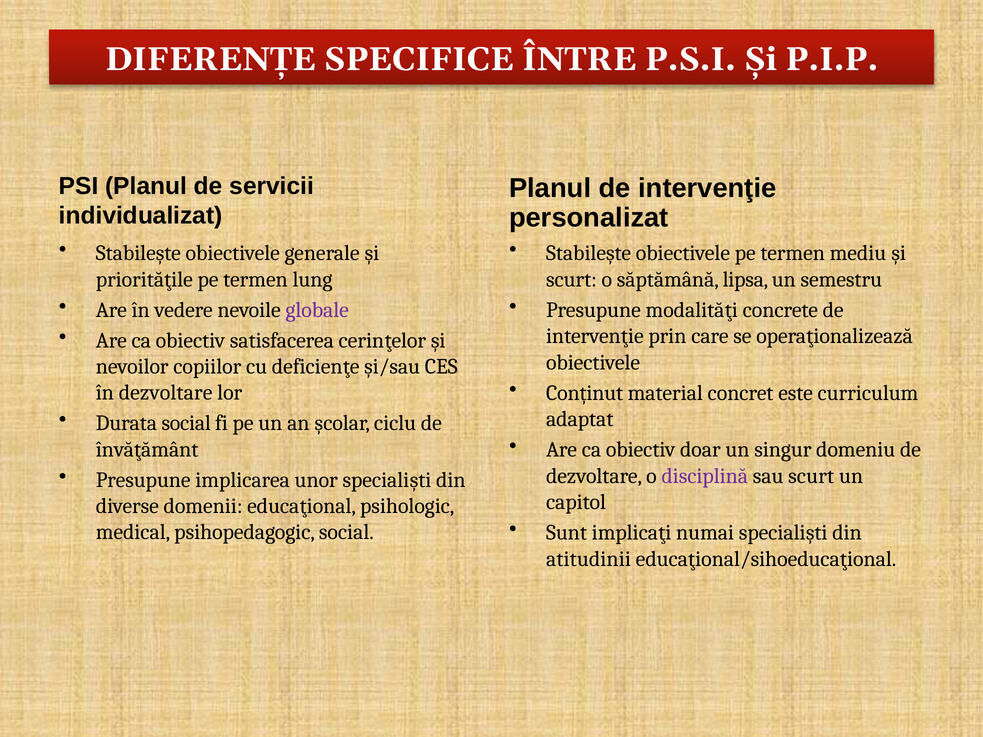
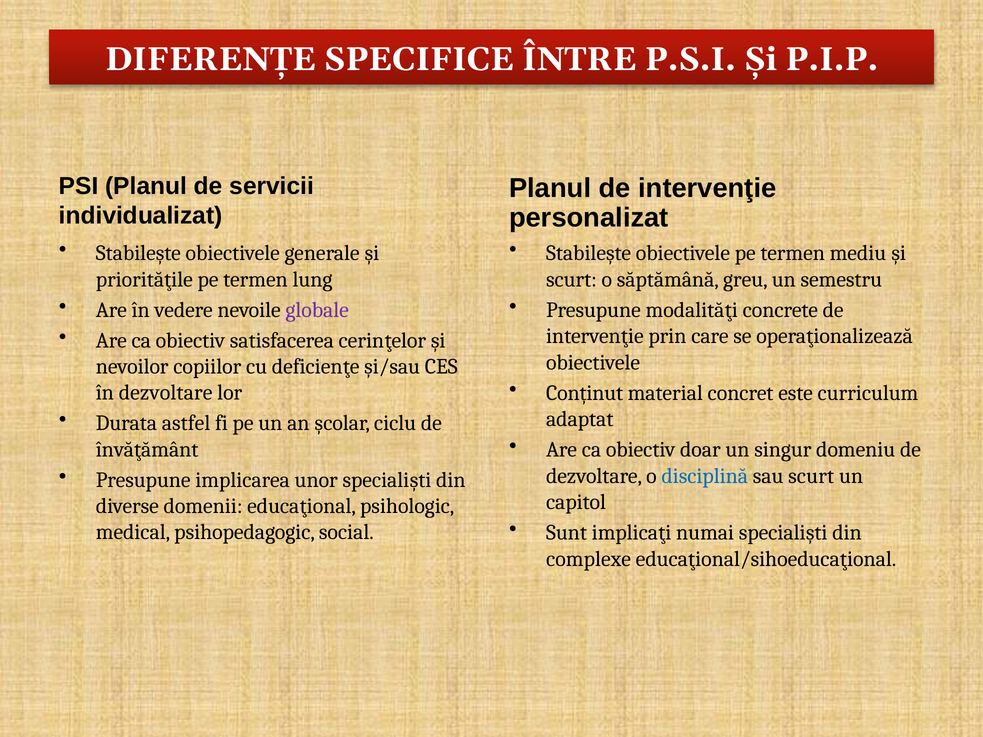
lipsa: lipsa -> greu
Durata social: social -> astfel
disciplină colour: purple -> blue
atitudinii: atitudinii -> complexe
